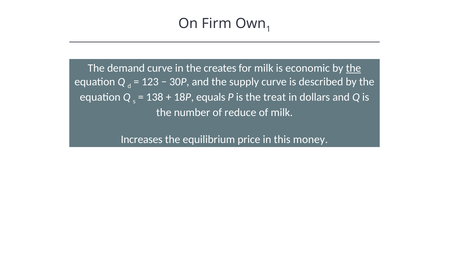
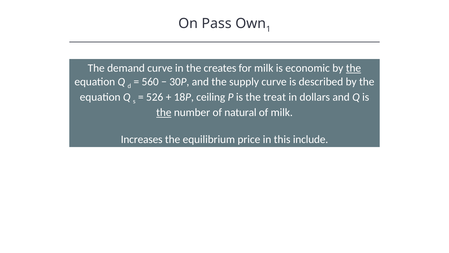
Firm: Firm -> Pass
123: 123 -> 560
138: 138 -> 526
equals: equals -> ceiling
the at (164, 112) underline: none -> present
reduce: reduce -> natural
money: money -> include
